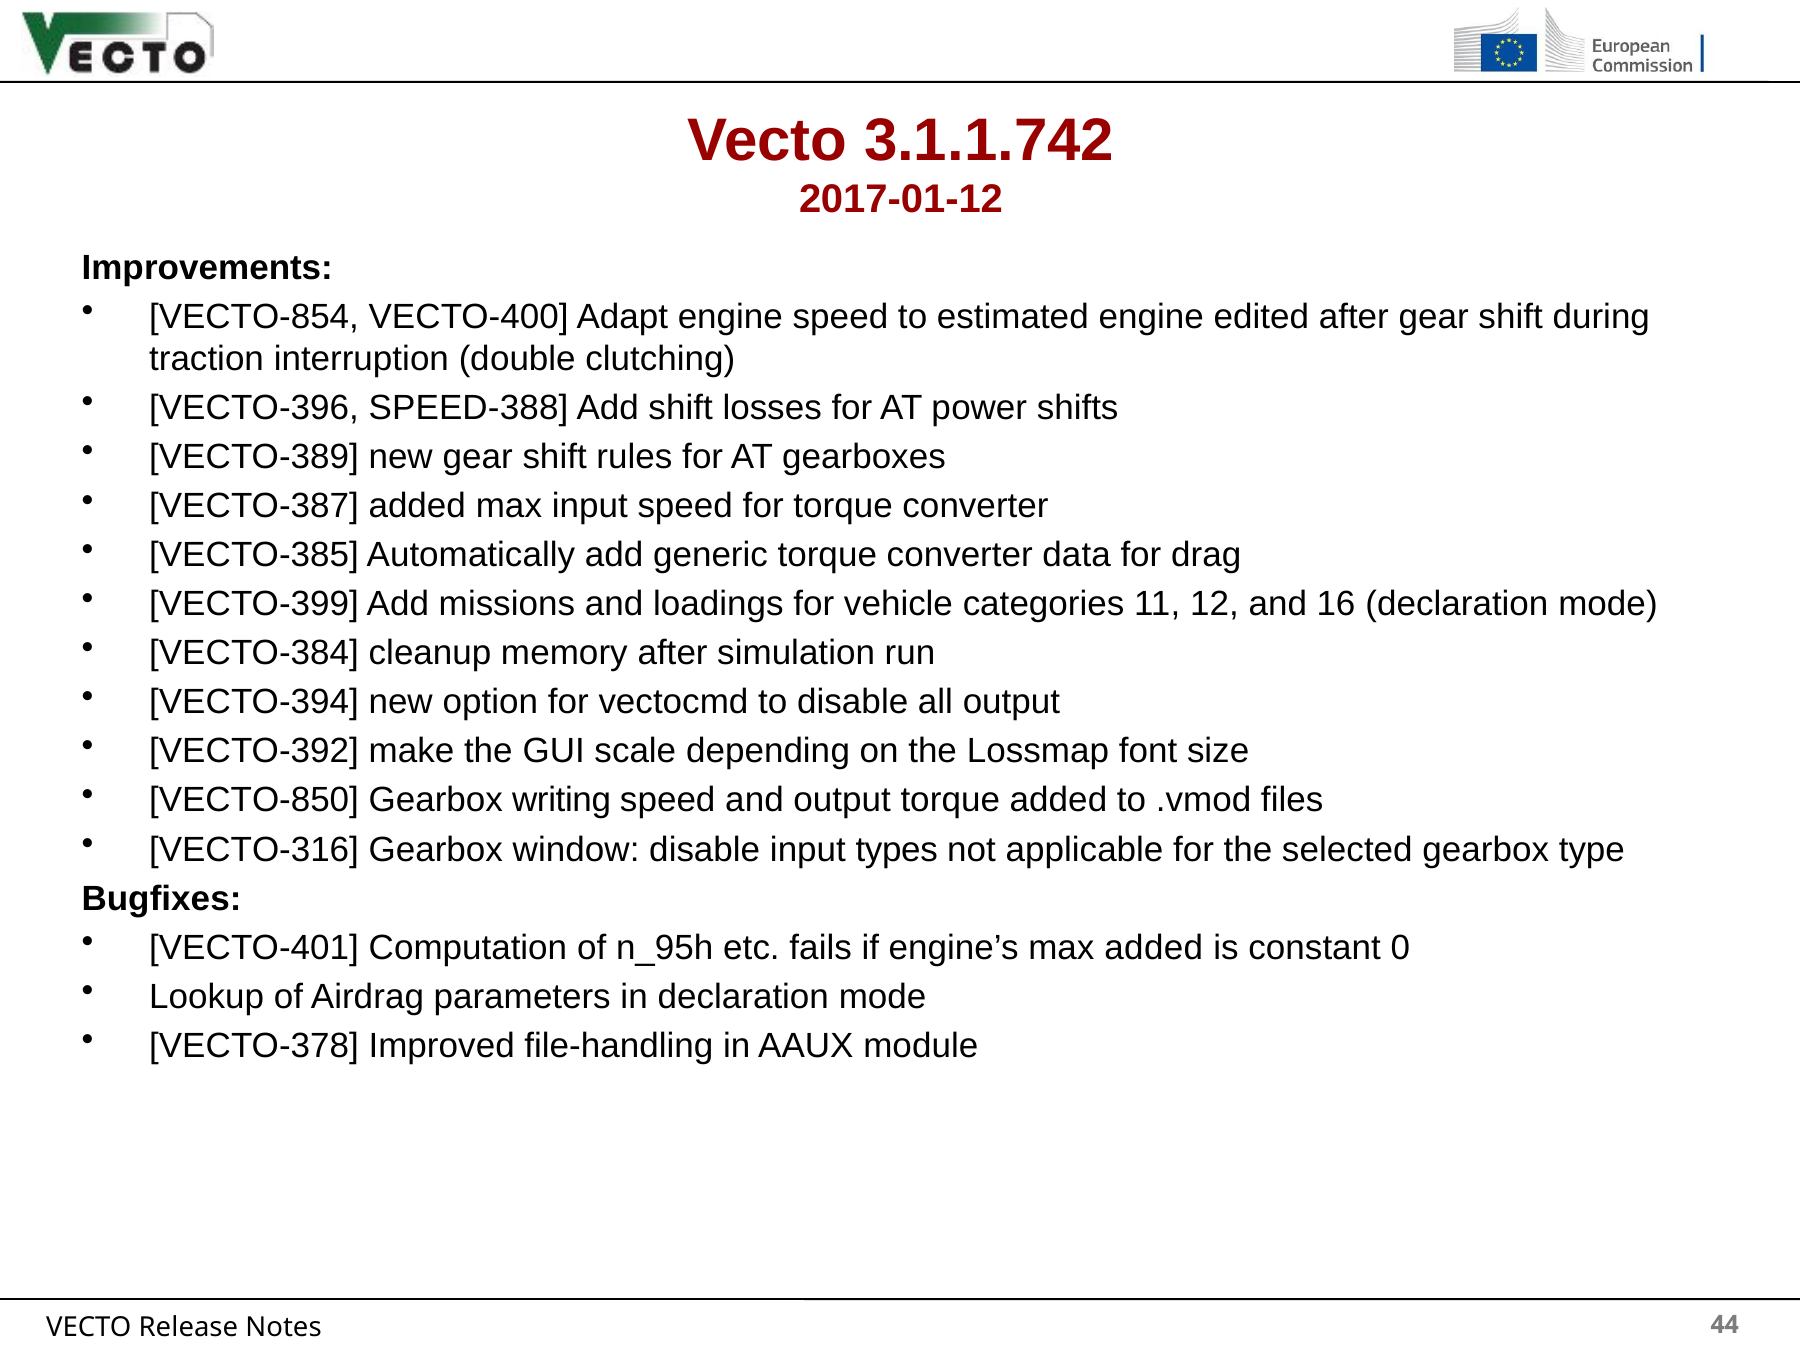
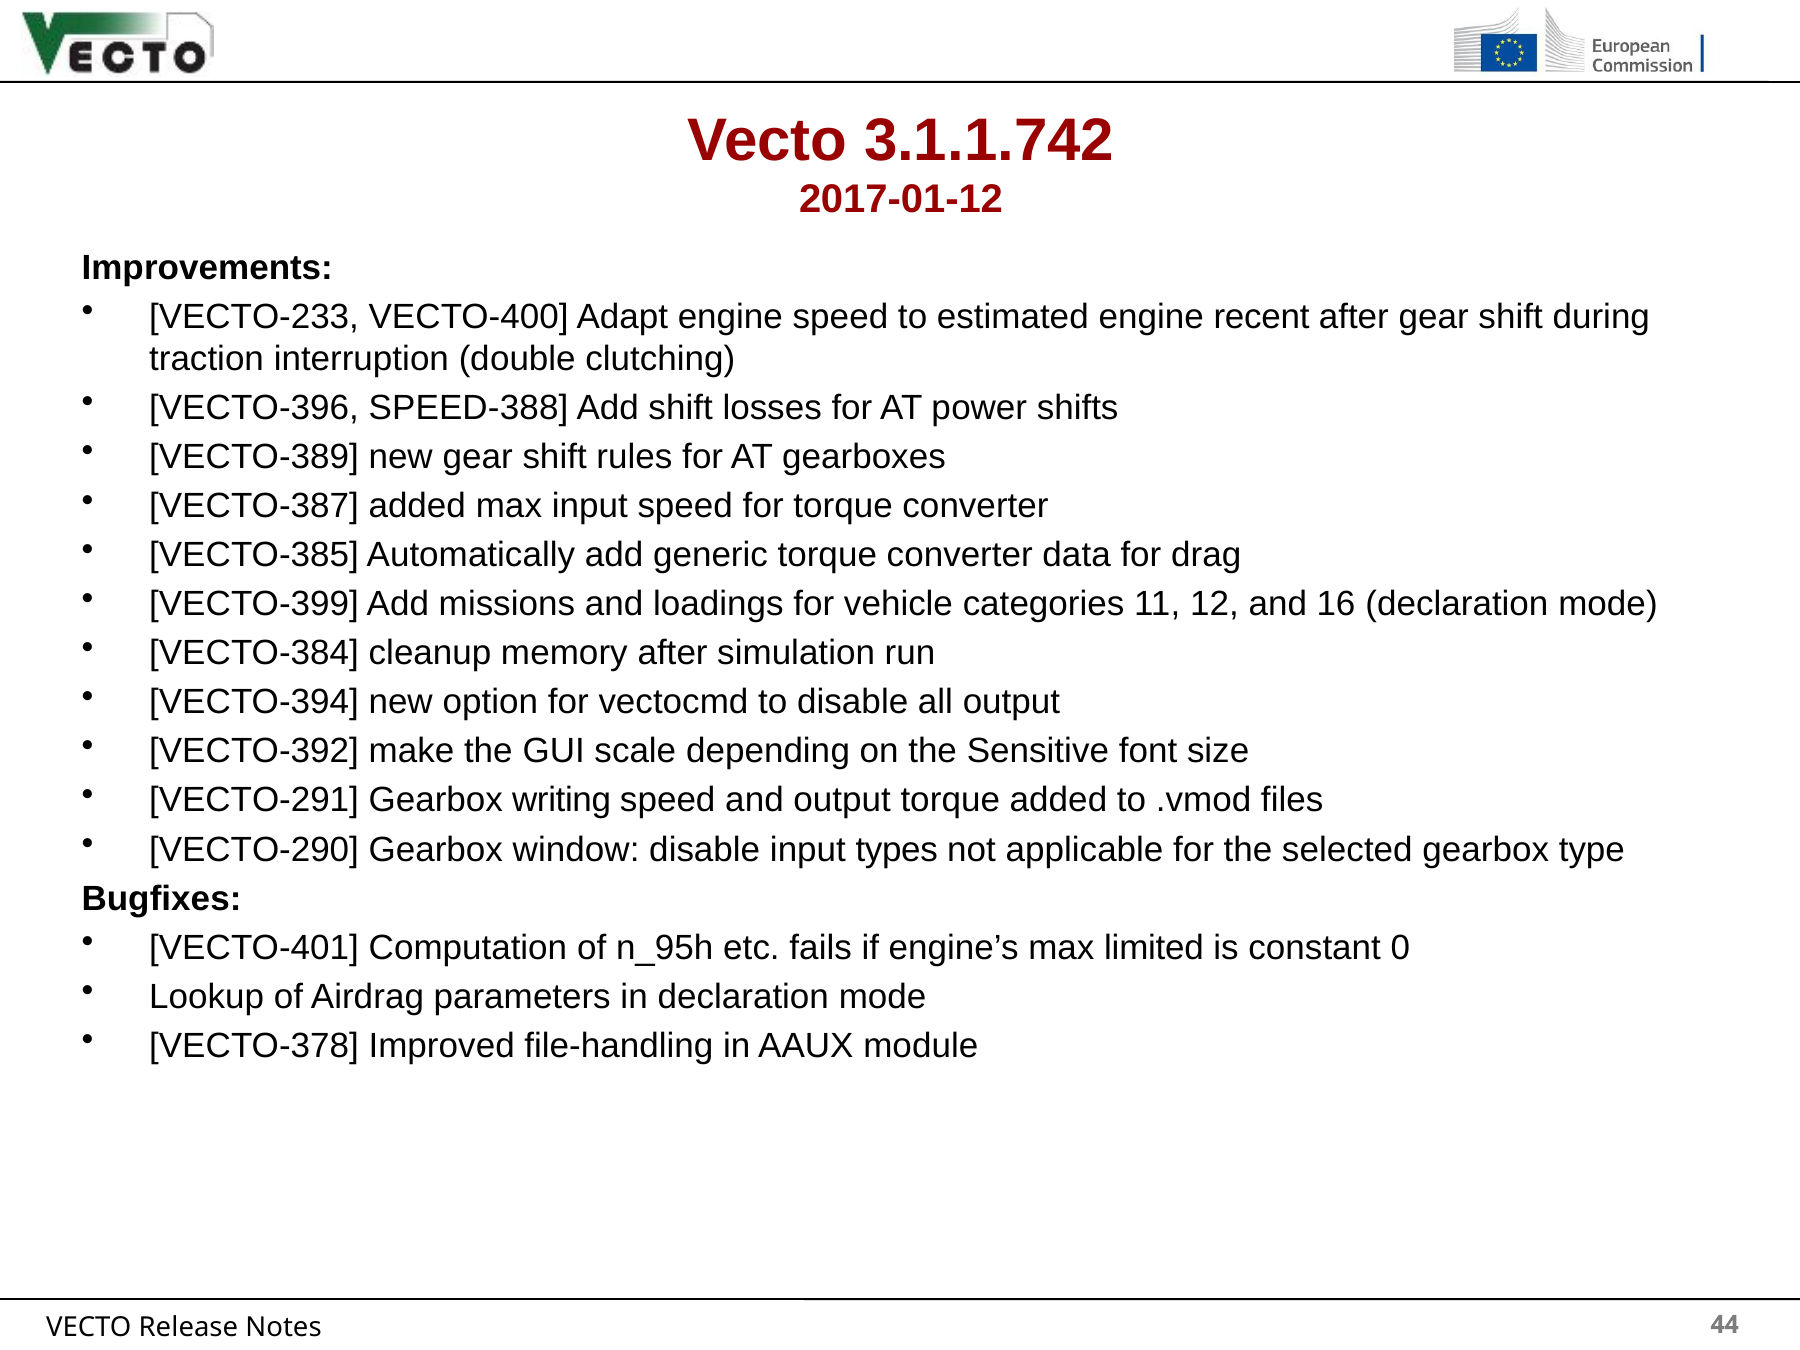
VECTO-854: VECTO-854 -> VECTO-233
edited: edited -> recent
Lossmap: Lossmap -> Sensitive
VECTO-850: VECTO-850 -> VECTO-291
VECTO-316: VECTO-316 -> VECTO-290
max added: added -> limited
